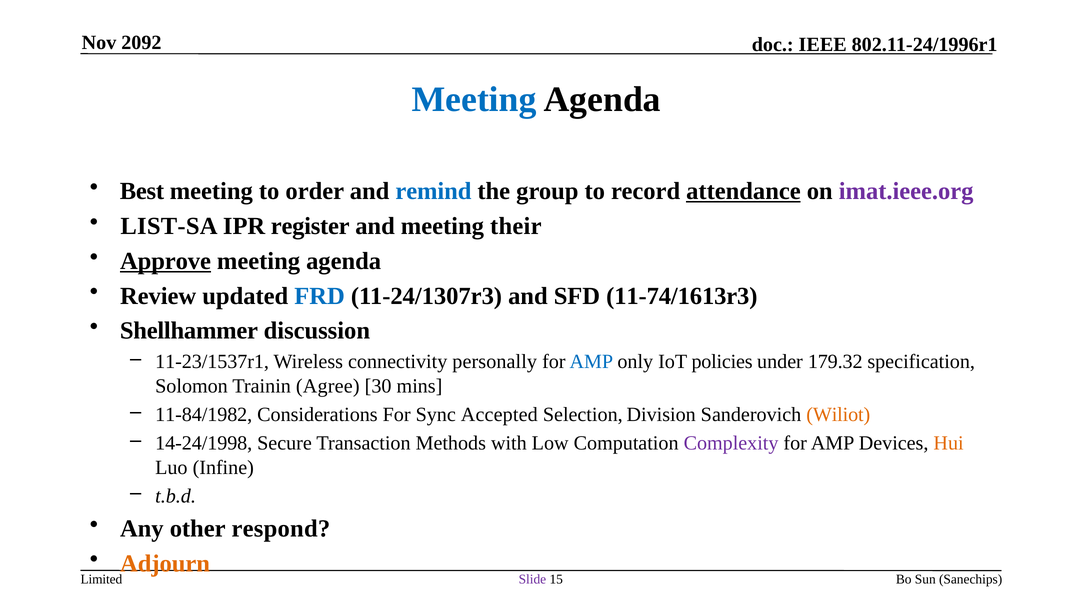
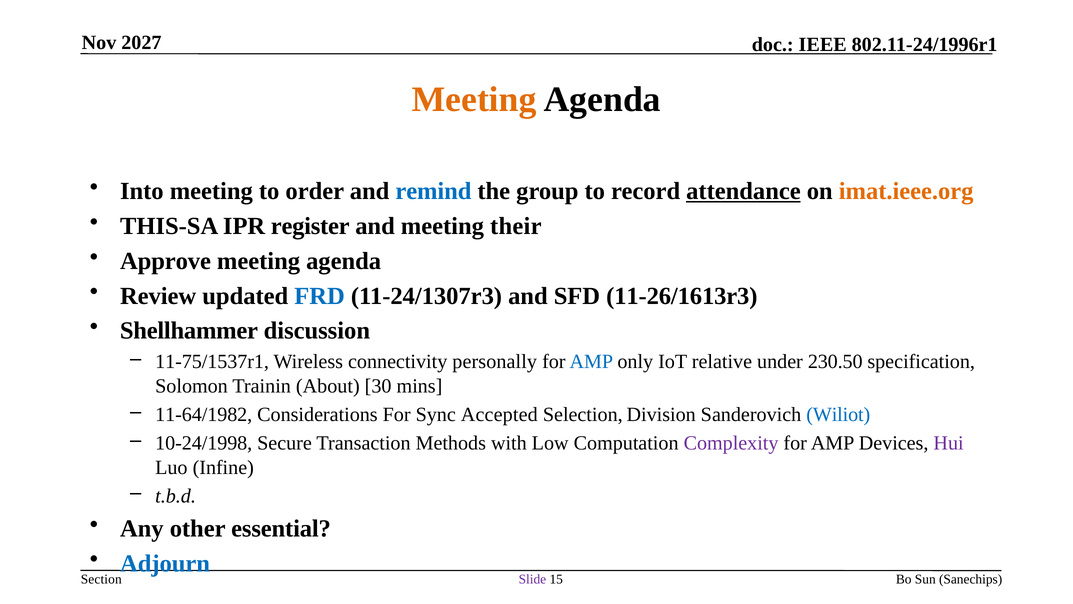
2092: 2092 -> 2027
Meeting at (474, 99) colour: blue -> orange
Best: Best -> Into
imat.ieee.org colour: purple -> orange
LIST-SA: LIST-SA -> THIS-SA
Approve underline: present -> none
11-74/1613r3: 11-74/1613r3 -> 11-26/1613r3
11-23/1537r1: 11-23/1537r1 -> 11-75/1537r1
policies: policies -> relative
179.32: 179.32 -> 230.50
Agree: Agree -> About
11-84/1982: 11-84/1982 -> 11-64/1982
Wiliot colour: orange -> blue
14-24/1998: 14-24/1998 -> 10-24/1998
Hui colour: orange -> purple
respond: respond -> essential
Adjourn colour: orange -> blue
Limited: Limited -> Section
